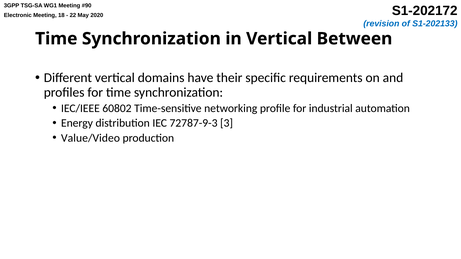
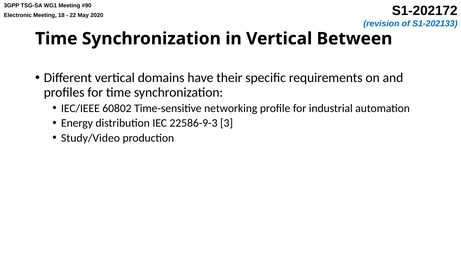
72787-9-3: 72787-9-3 -> 22586-9-3
Value/Video: Value/Video -> Study/Video
